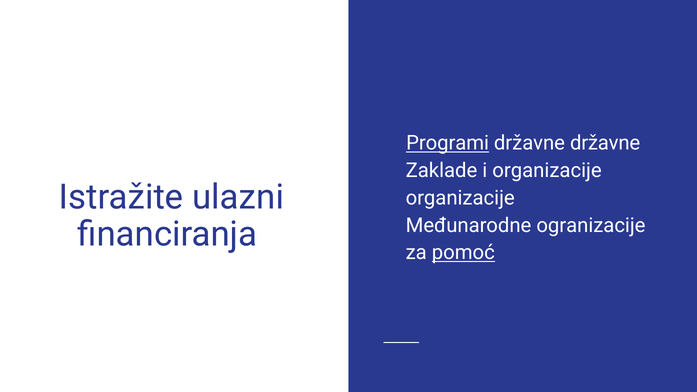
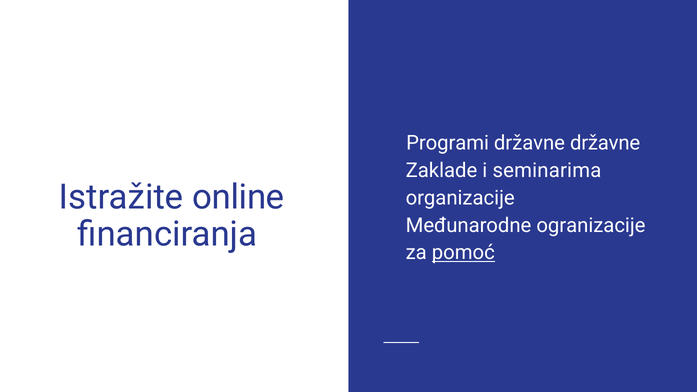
Programi underline: present -> none
i organizacije: organizacije -> seminarima
ulazni: ulazni -> online
